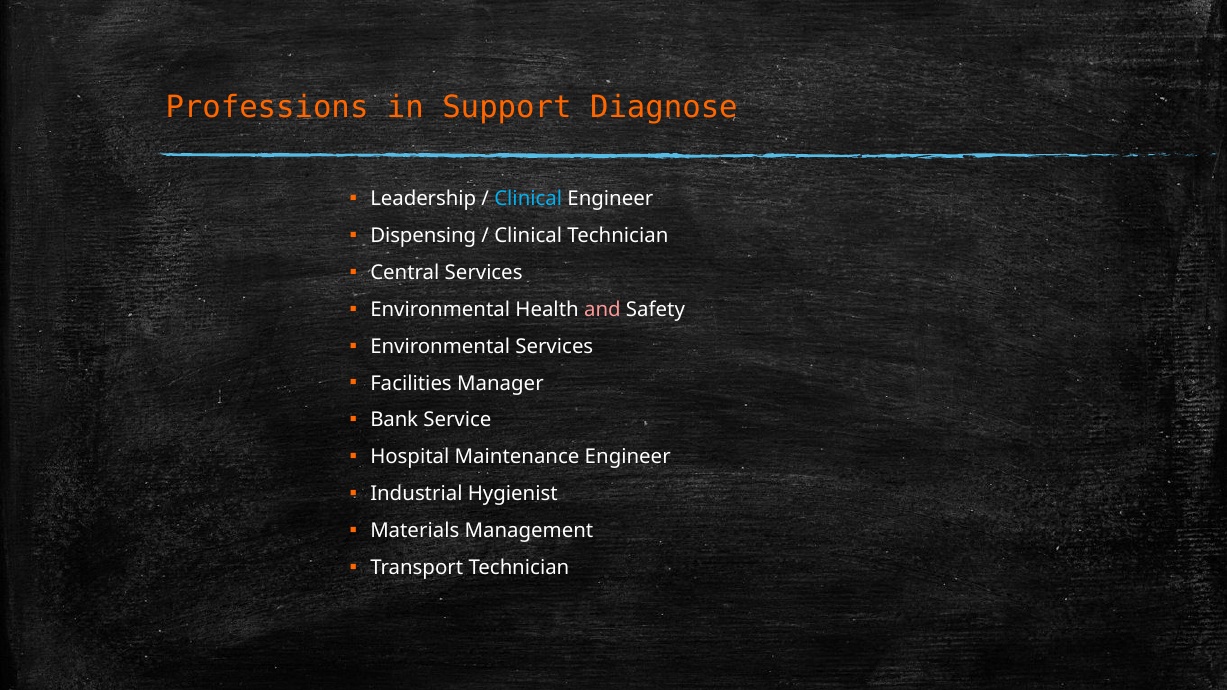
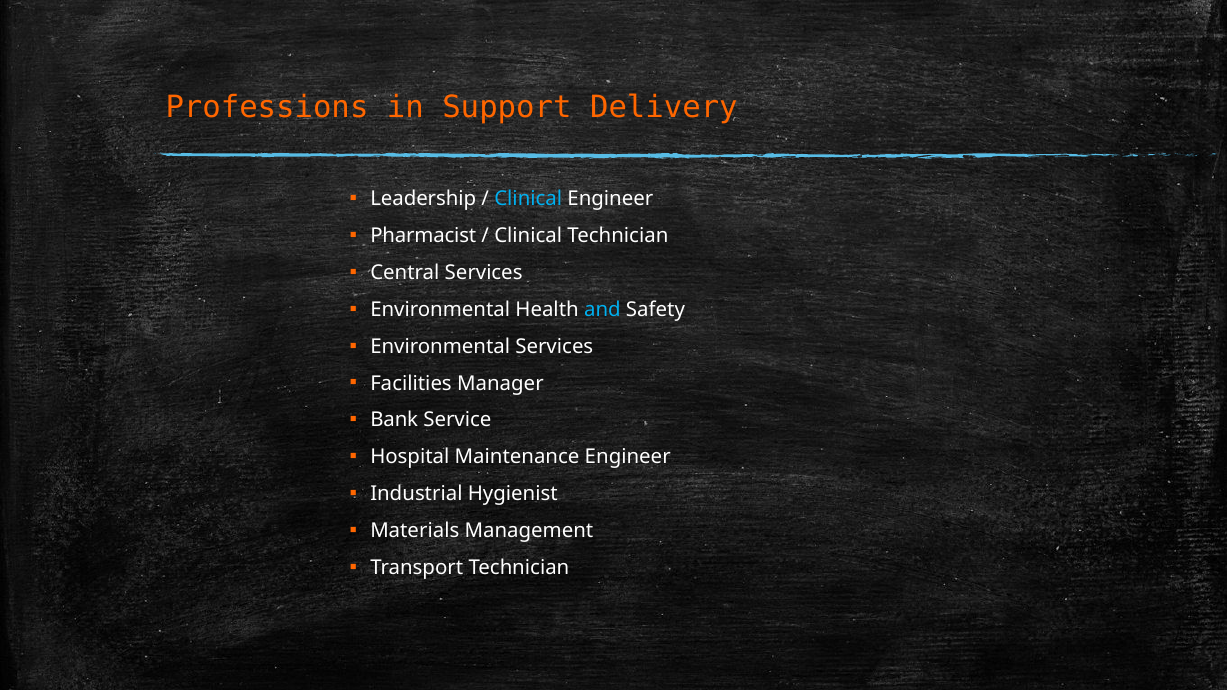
Diagnose: Diagnose -> Delivery
Dispensing: Dispensing -> Pharmacist
and colour: pink -> light blue
